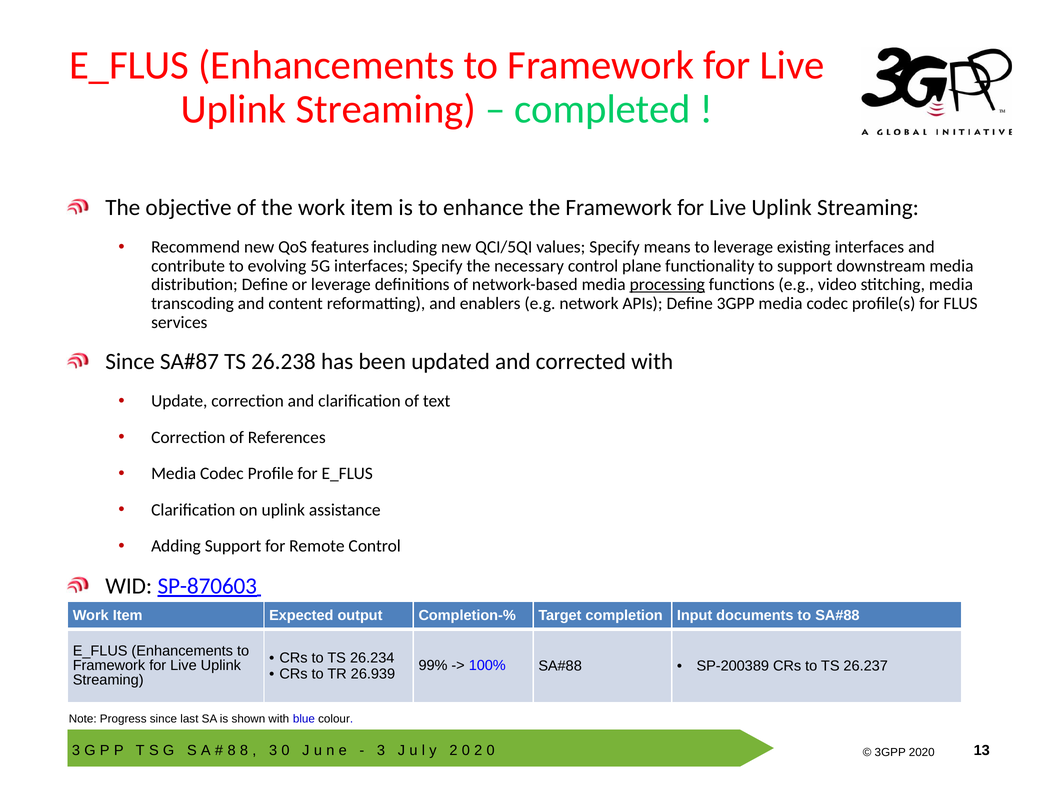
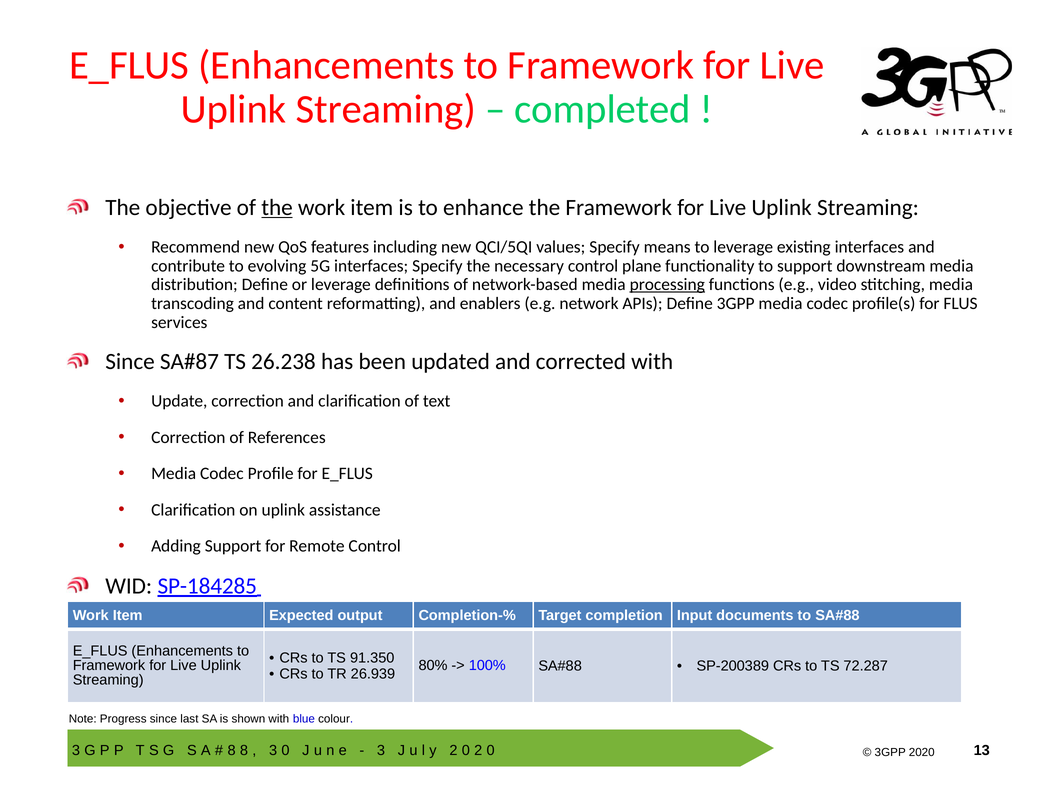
the at (277, 208) underline: none -> present
SP-870603: SP-870603 -> SP-184285
26.234: 26.234 -> 91.350
99%: 99% -> 80%
26.237: 26.237 -> 72.287
